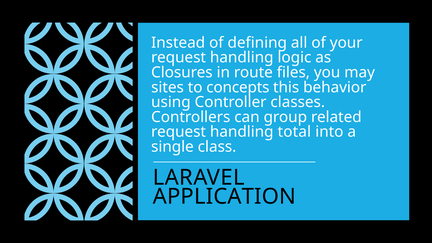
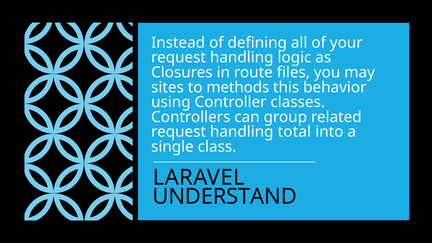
concepts: concepts -> methods
APPLICATION: APPLICATION -> UNDERSTAND
